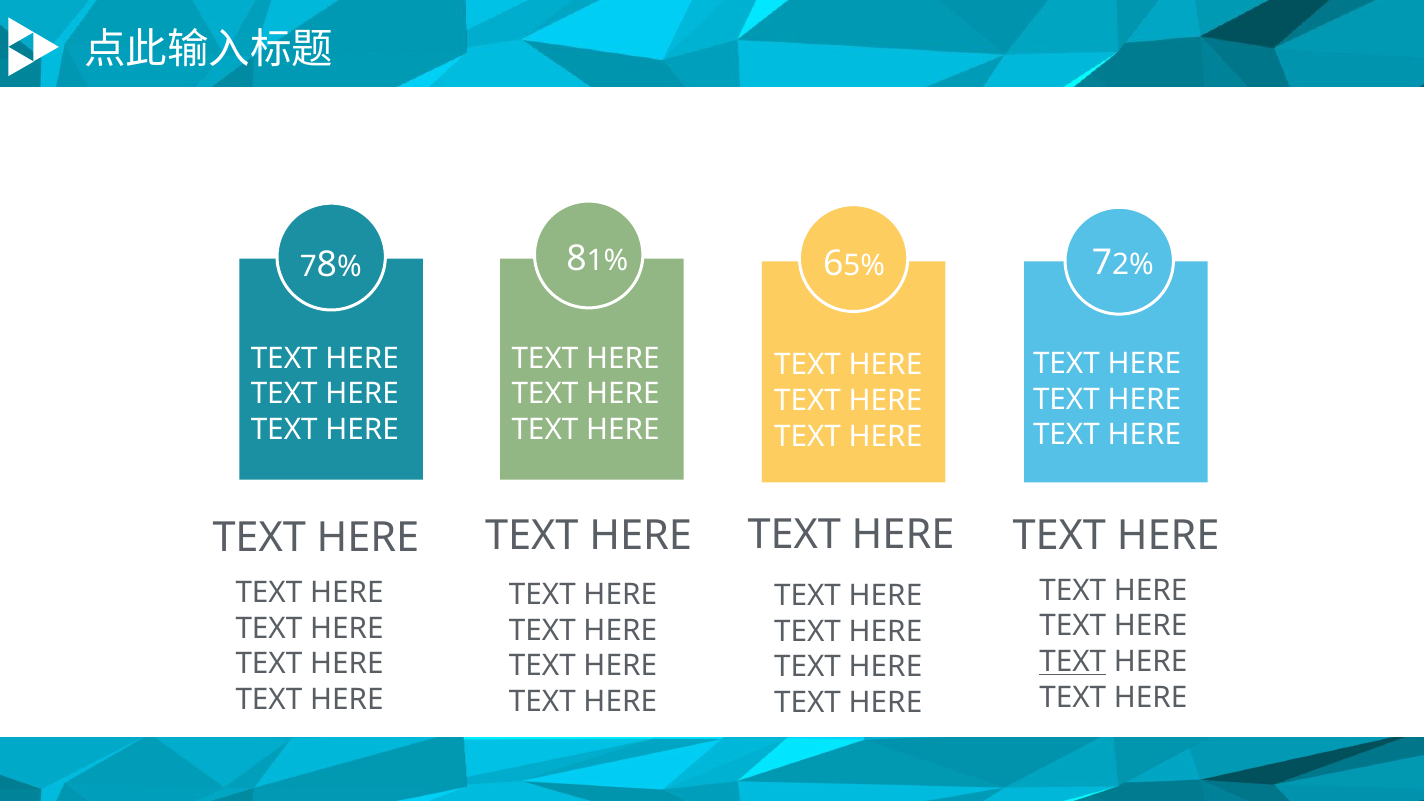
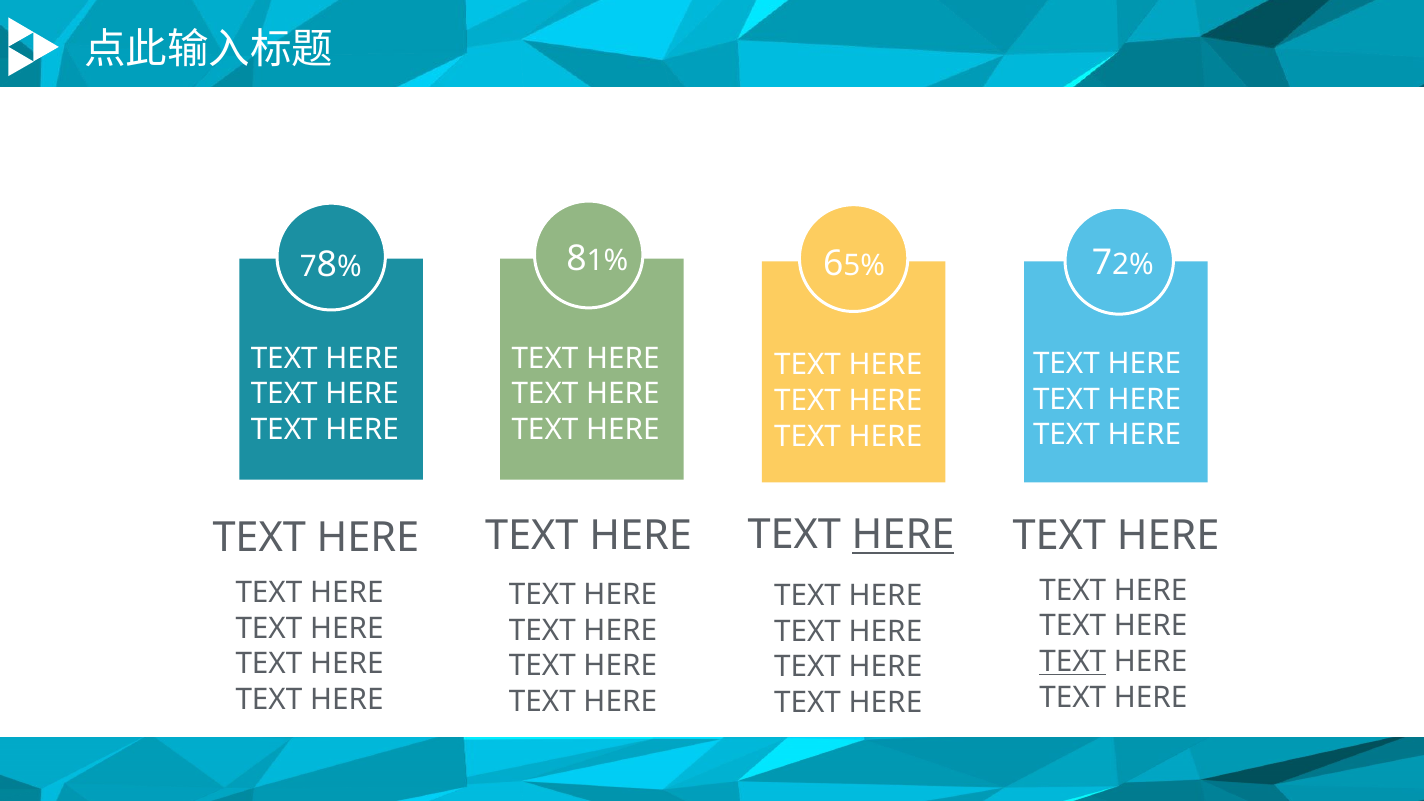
HERE at (903, 535) underline: none -> present
